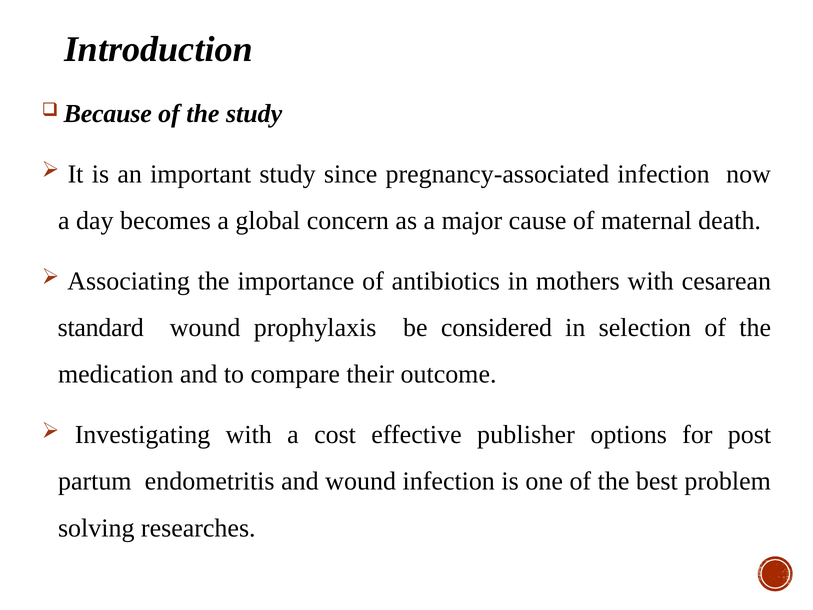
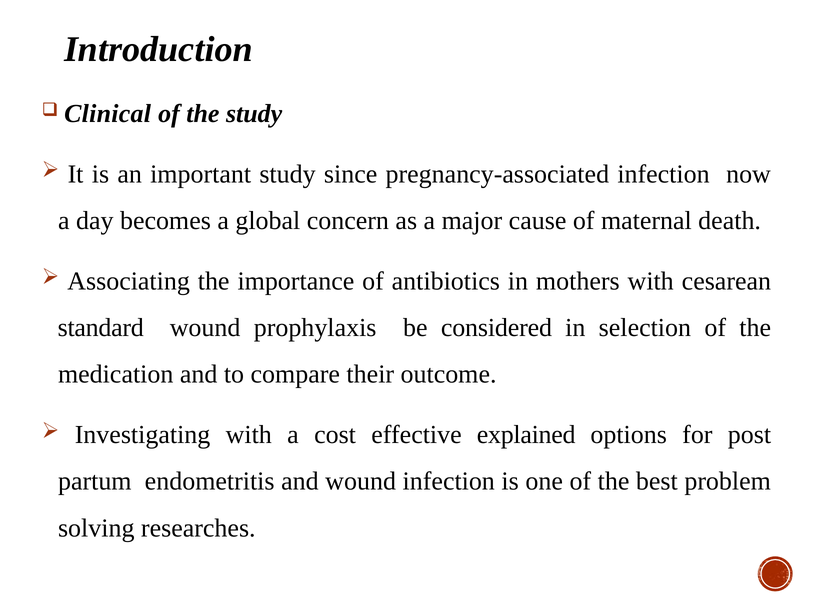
Because: Because -> Clinical
publisher: publisher -> explained
